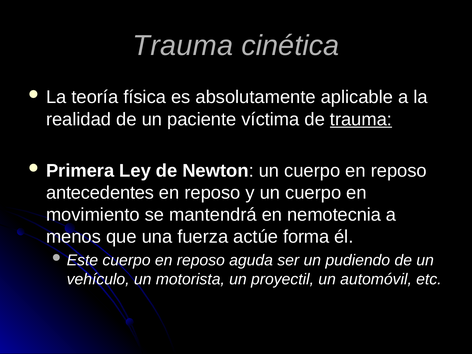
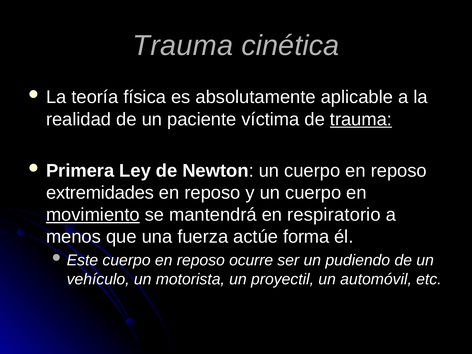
antecedentes: antecedentes -> extremidades
movimiento underline: none -> present
nemotecnia: nemotecnia -> respiratorio
aguda: aguda -> ocurre
